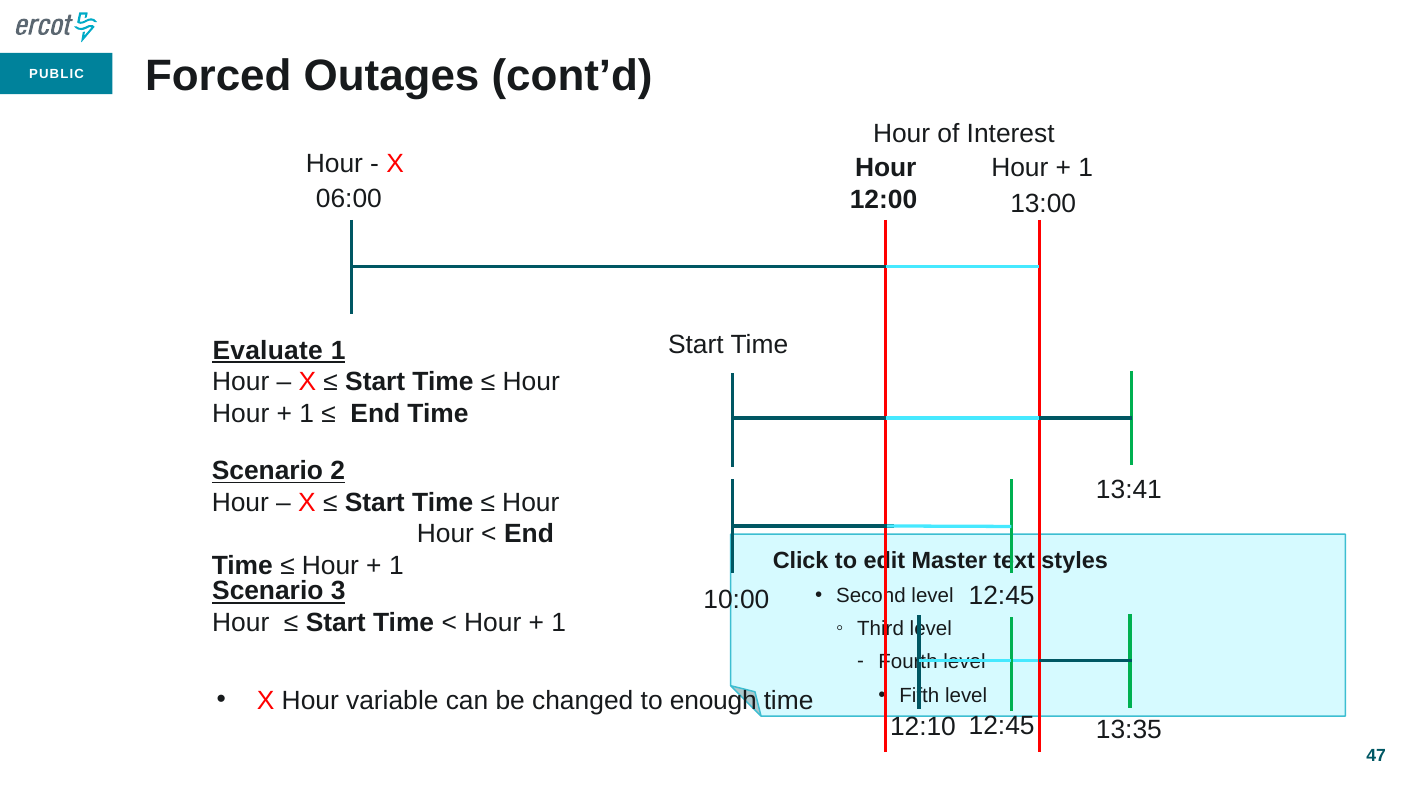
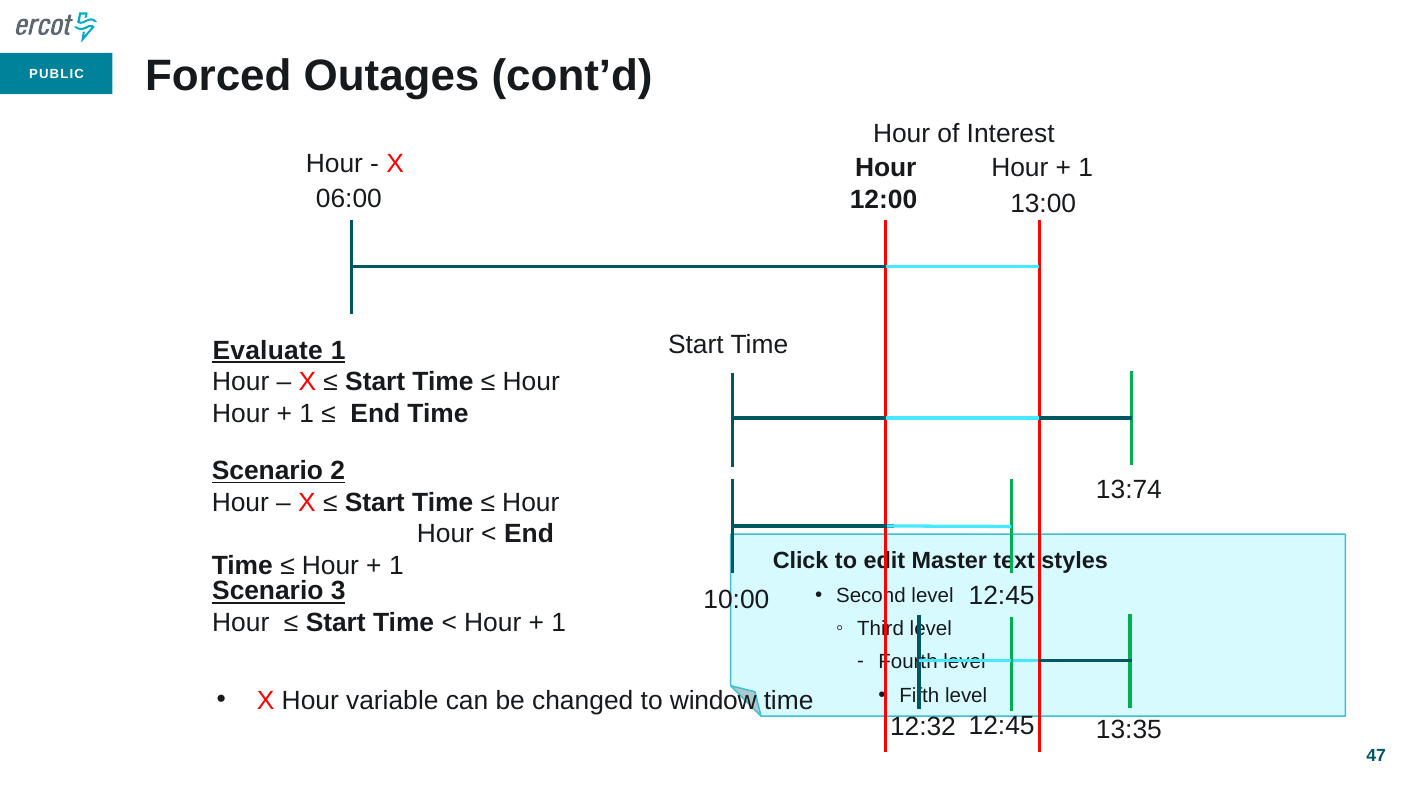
13:41: 13:41 -> 13:74
enough: enough -> window
12:10: 12:10 -> 12:32
